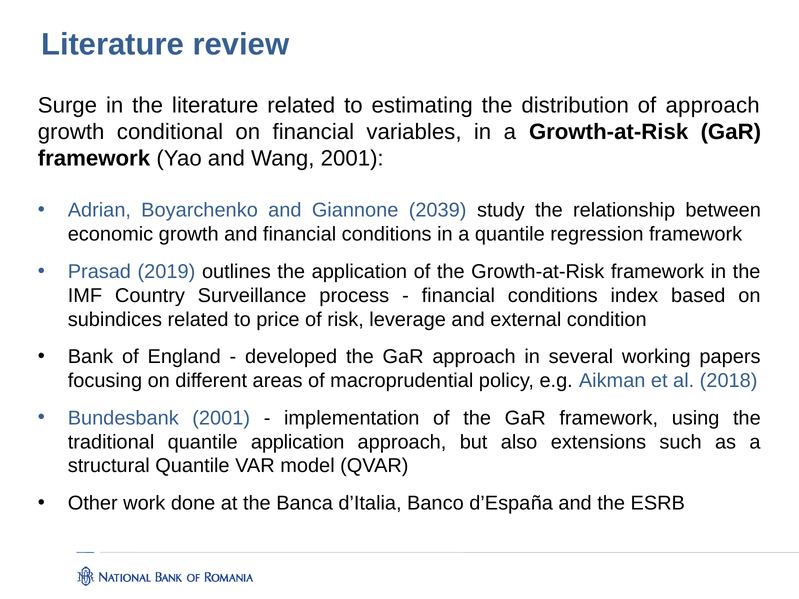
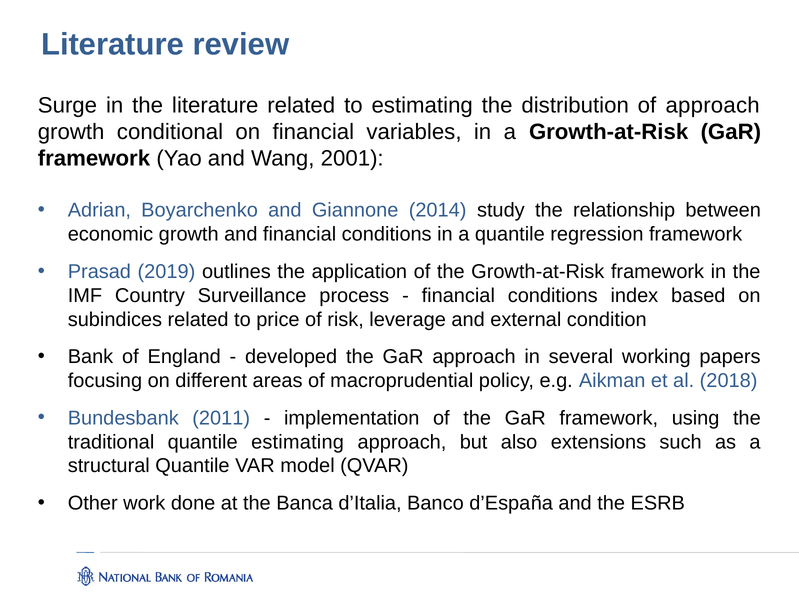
2039: 2039 -> 2014
Bundesbank 2001: 2001 -> 2011
quantile application: application -> estimating
